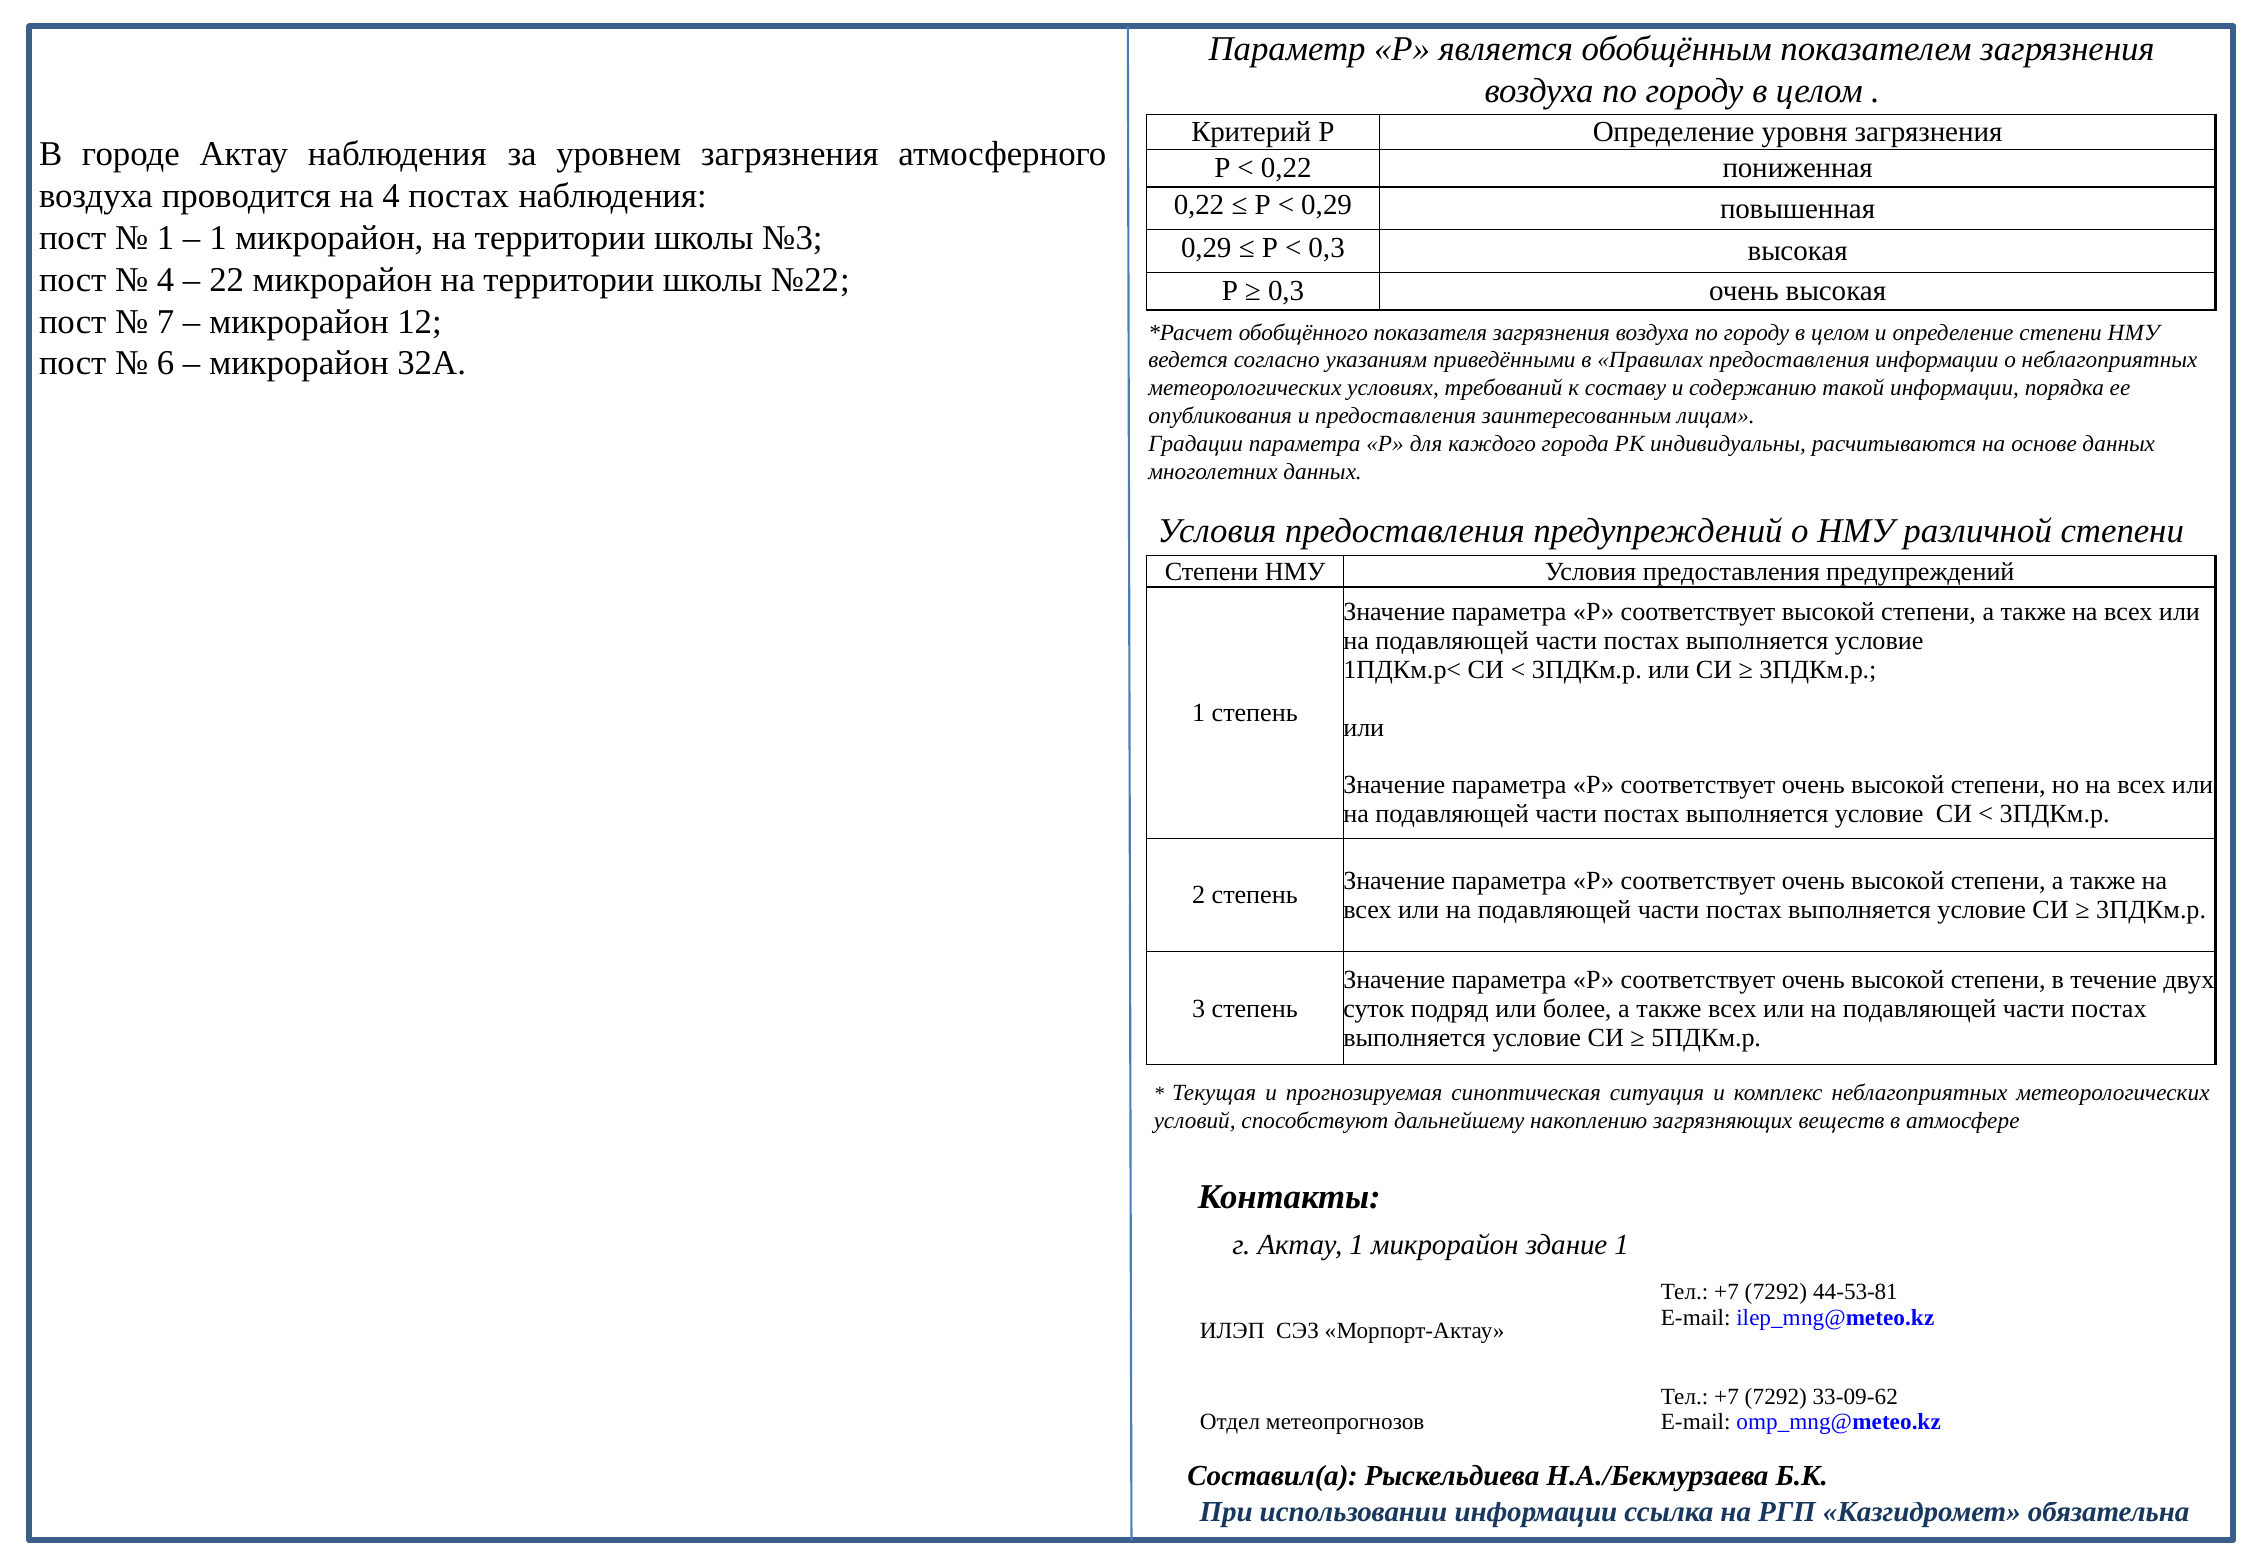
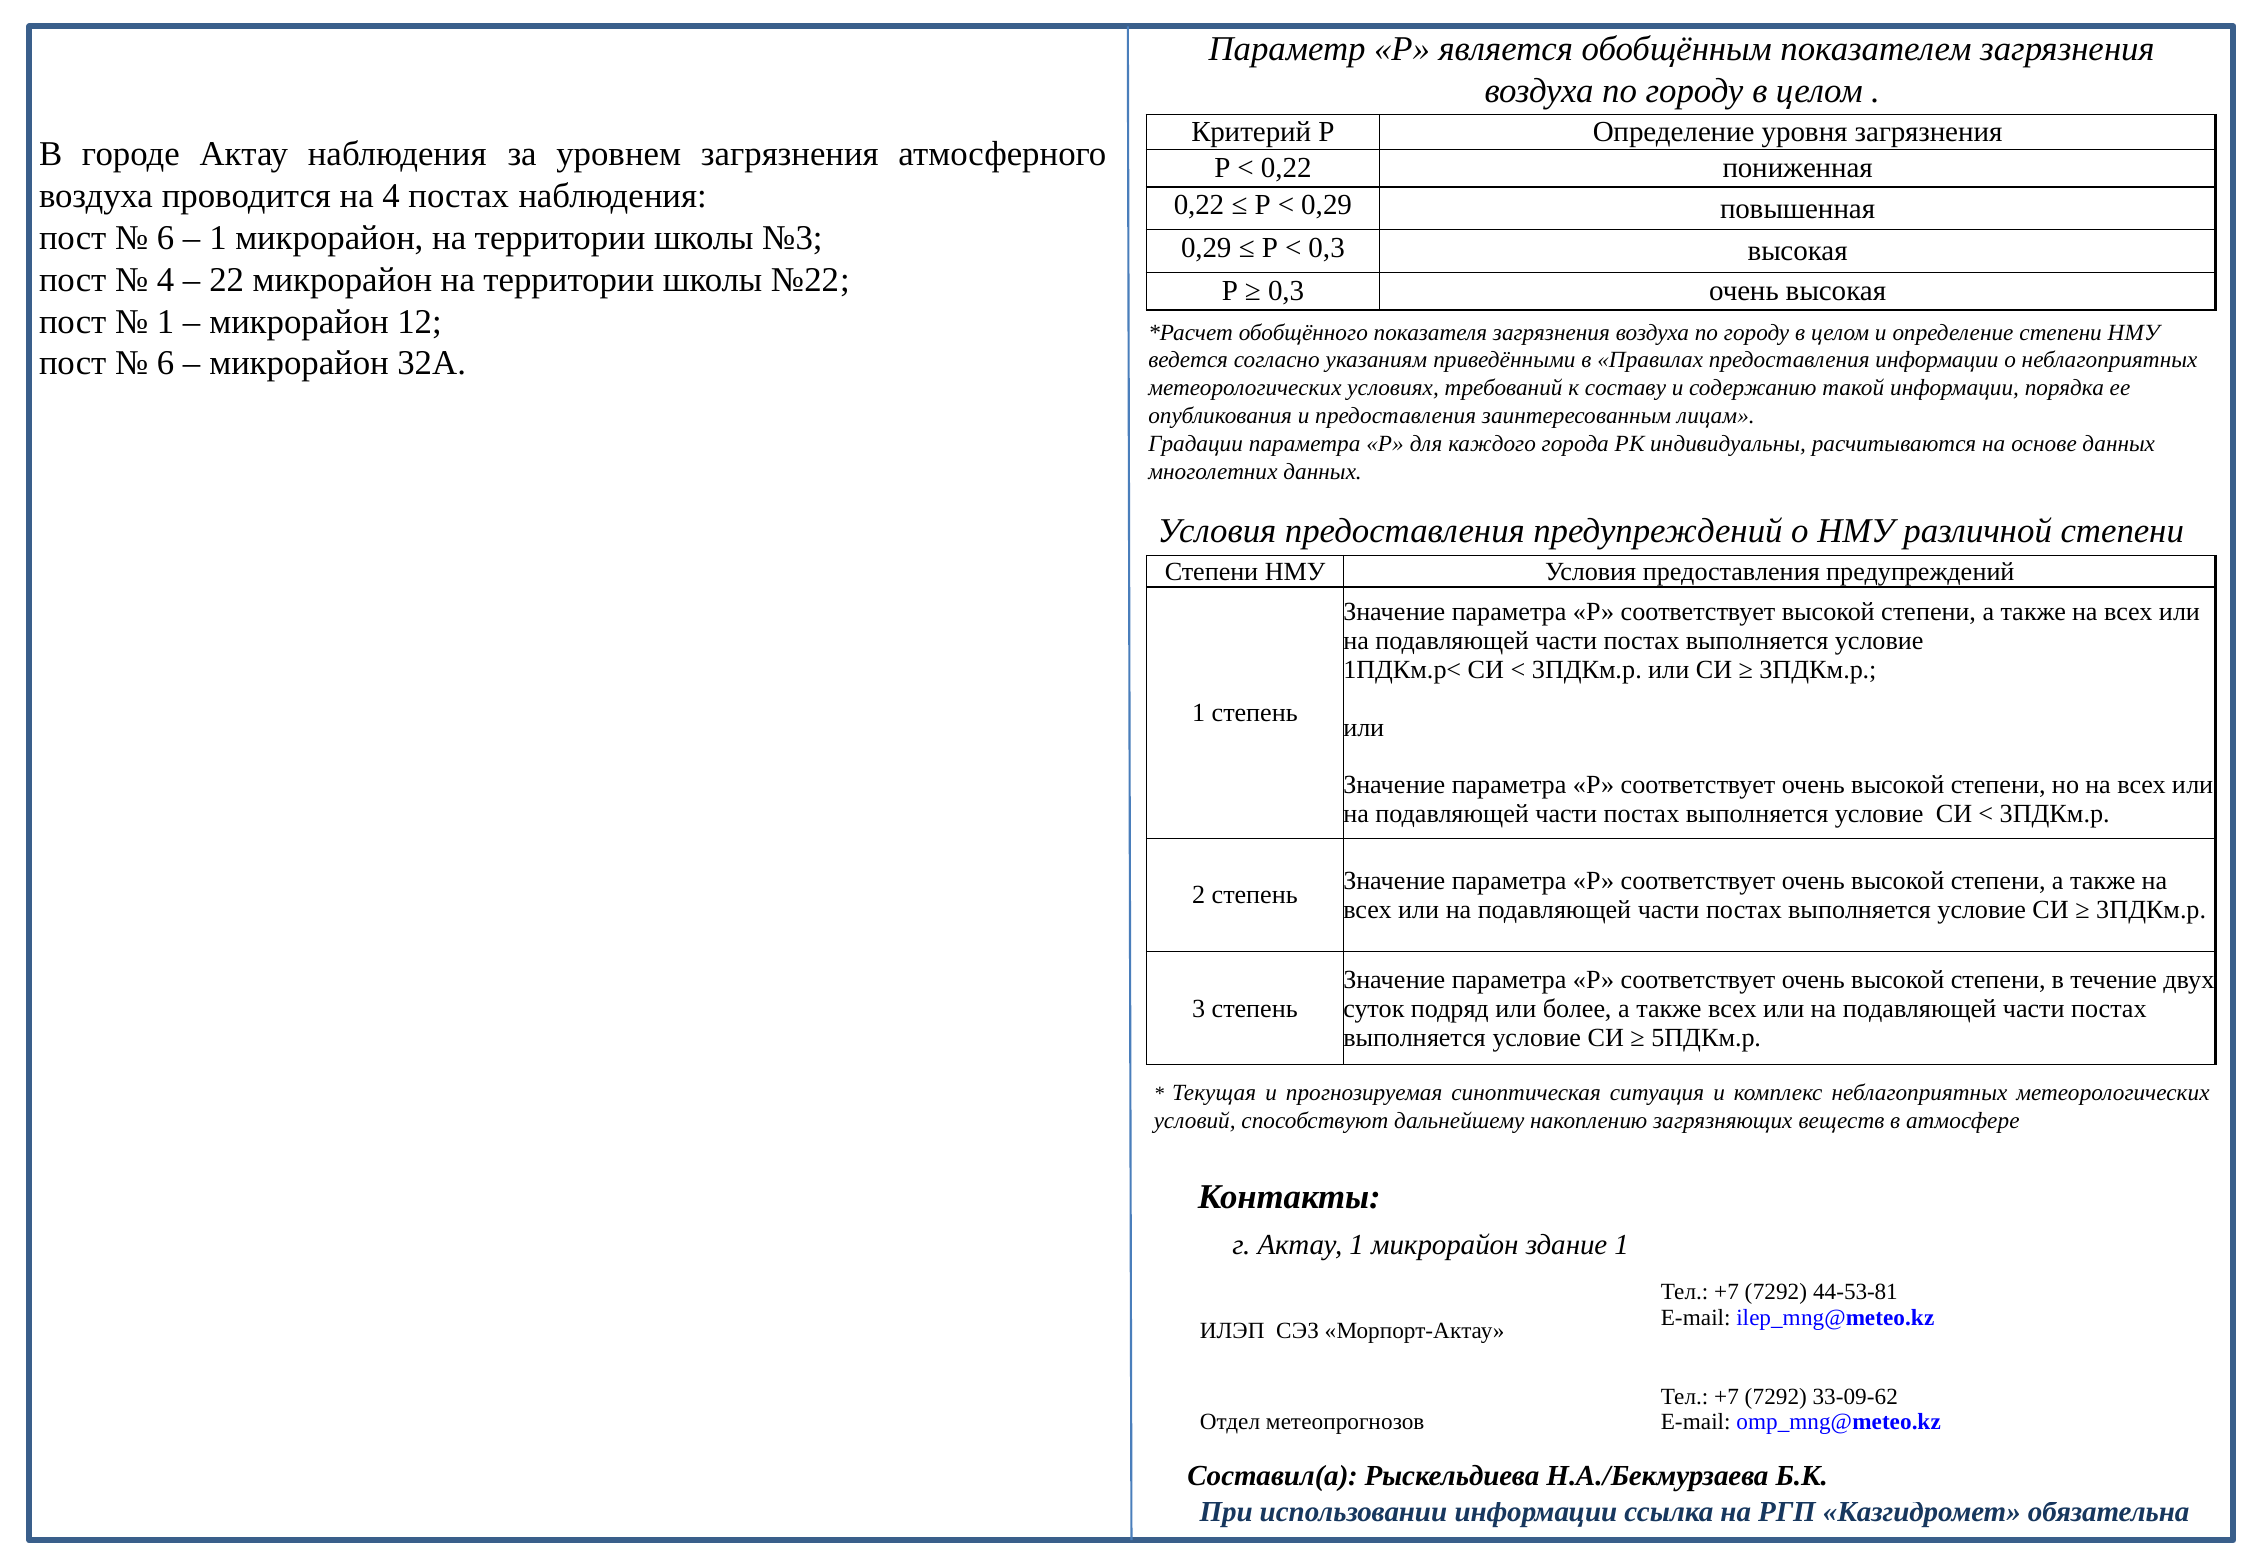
1 at (166, 238): 1 -> 6
7 at (166, 322): 7 -> 1
